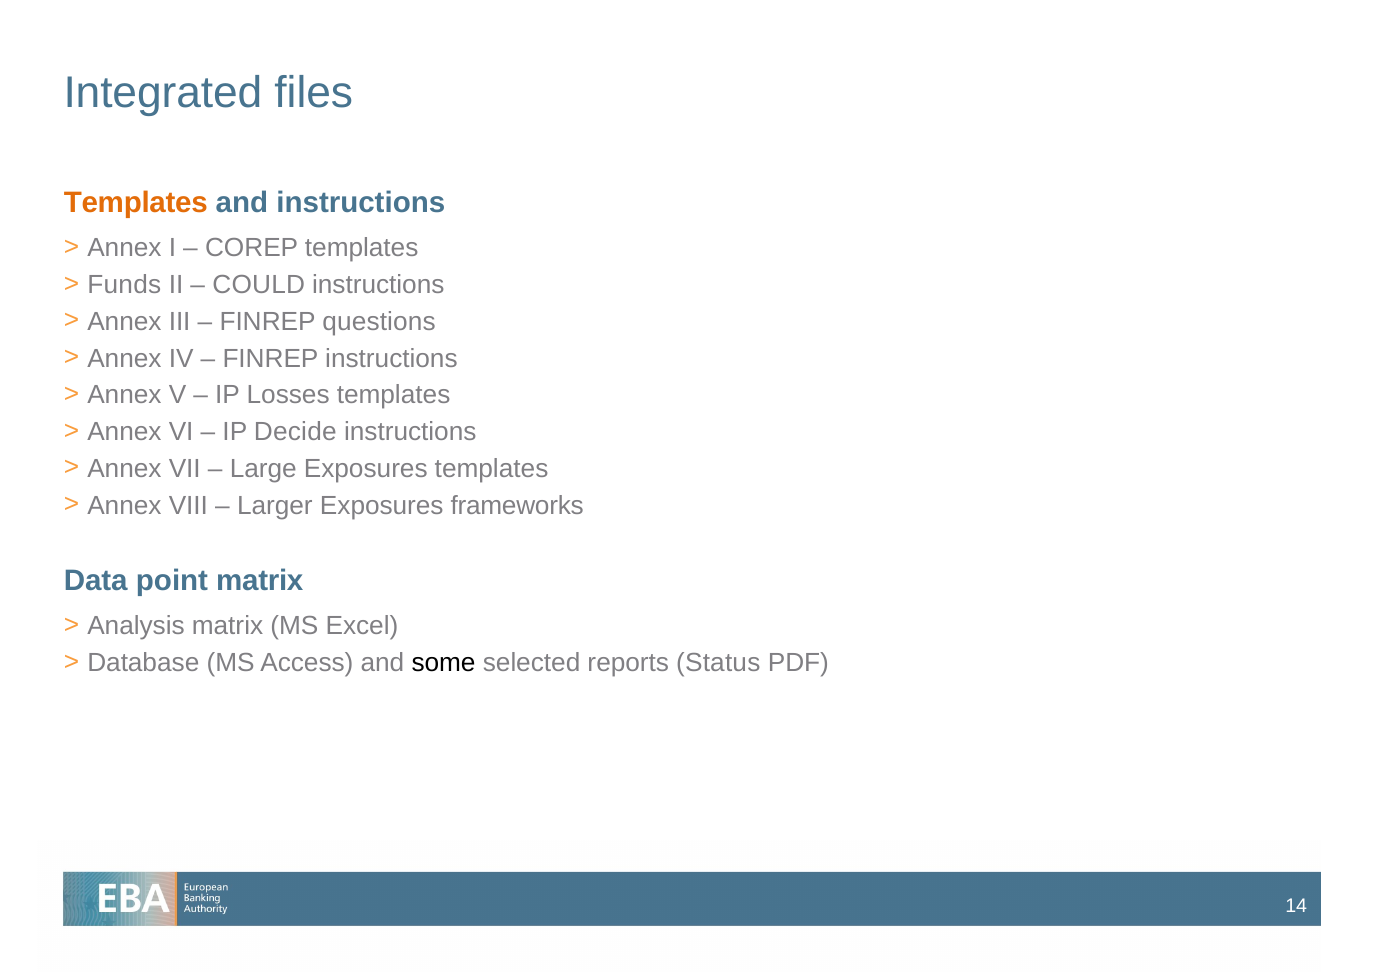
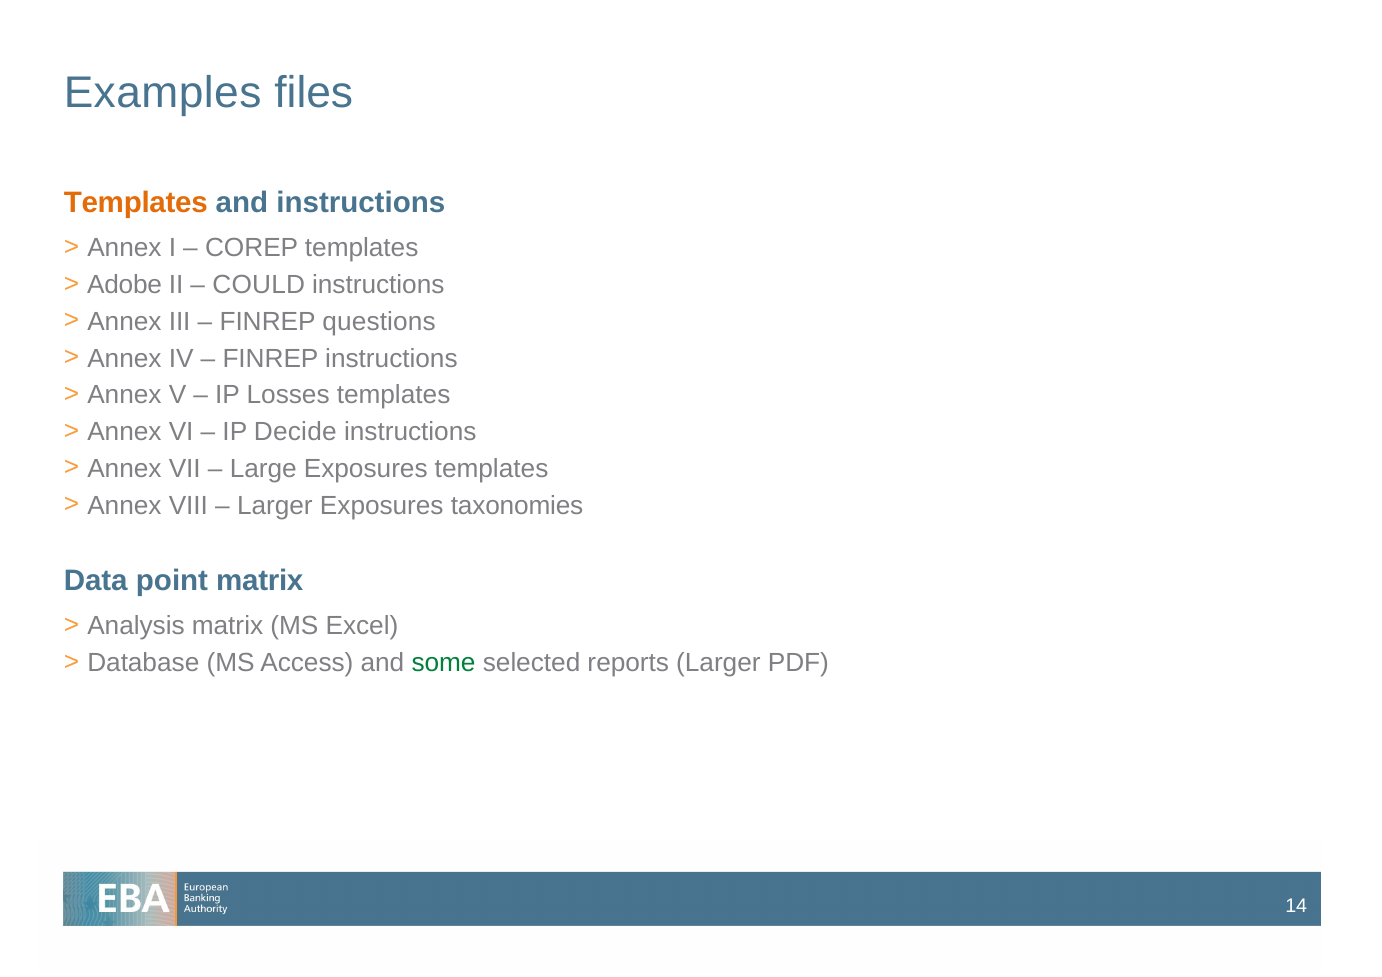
Integrated: Integrated -> Examples
Funds: Funds -> Adobe
frameworks: frameworks -> taxonomies
some colour: black -> green
reports Status: Status -> Larger
